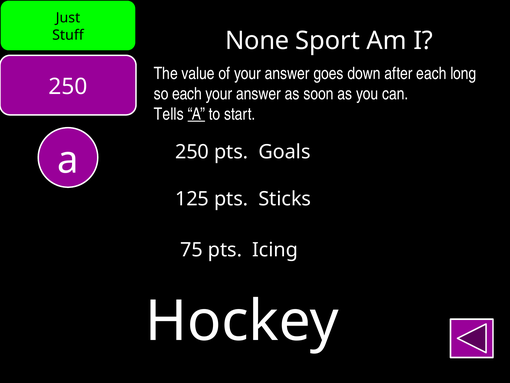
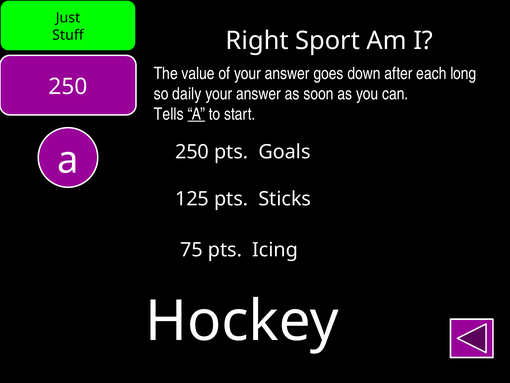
None: None -> Right
so each: each -> daily
